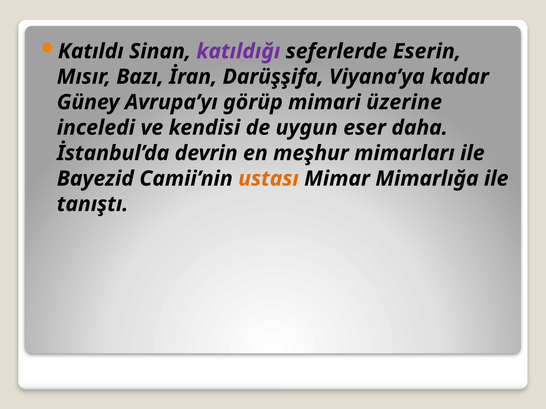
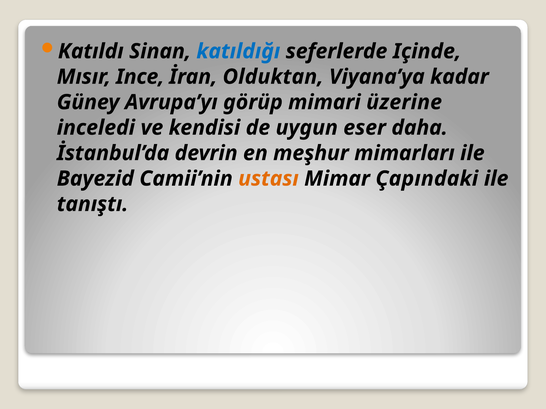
katıldığı colour: purple -> blue
Eserin: Eserin -> Içinde
Bazı: Bazı -> Ince
Darüşşifa: Darüşşifa -> Olduktan
Mimarlığa: Mimarlığa -> Çapındaki
